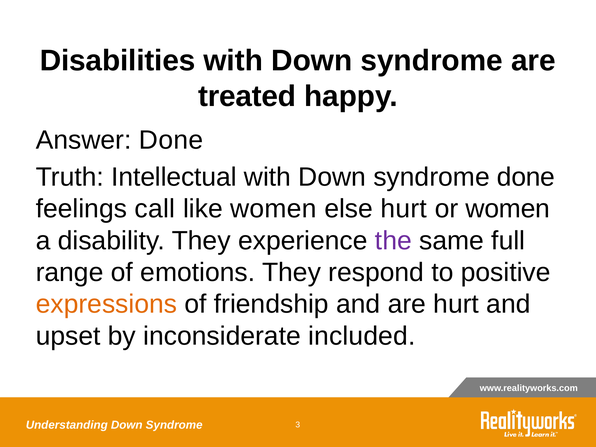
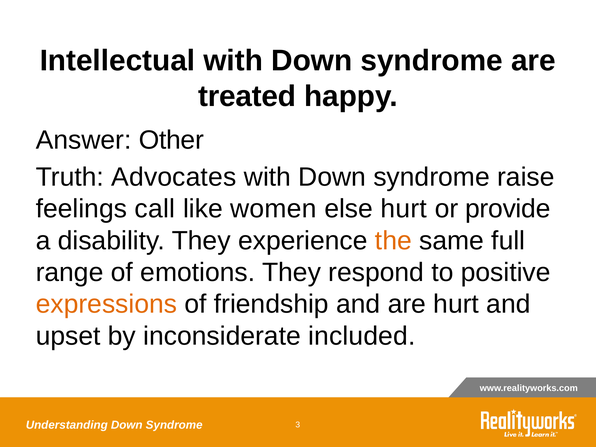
Disabilities: Disabilities -> Intellectual
Answer Done: Done -> Other
Intellectual: Intellectual -> Advocates
syndrome done: done -> raise
or women: women -> provide
the colour: purple -> orange
